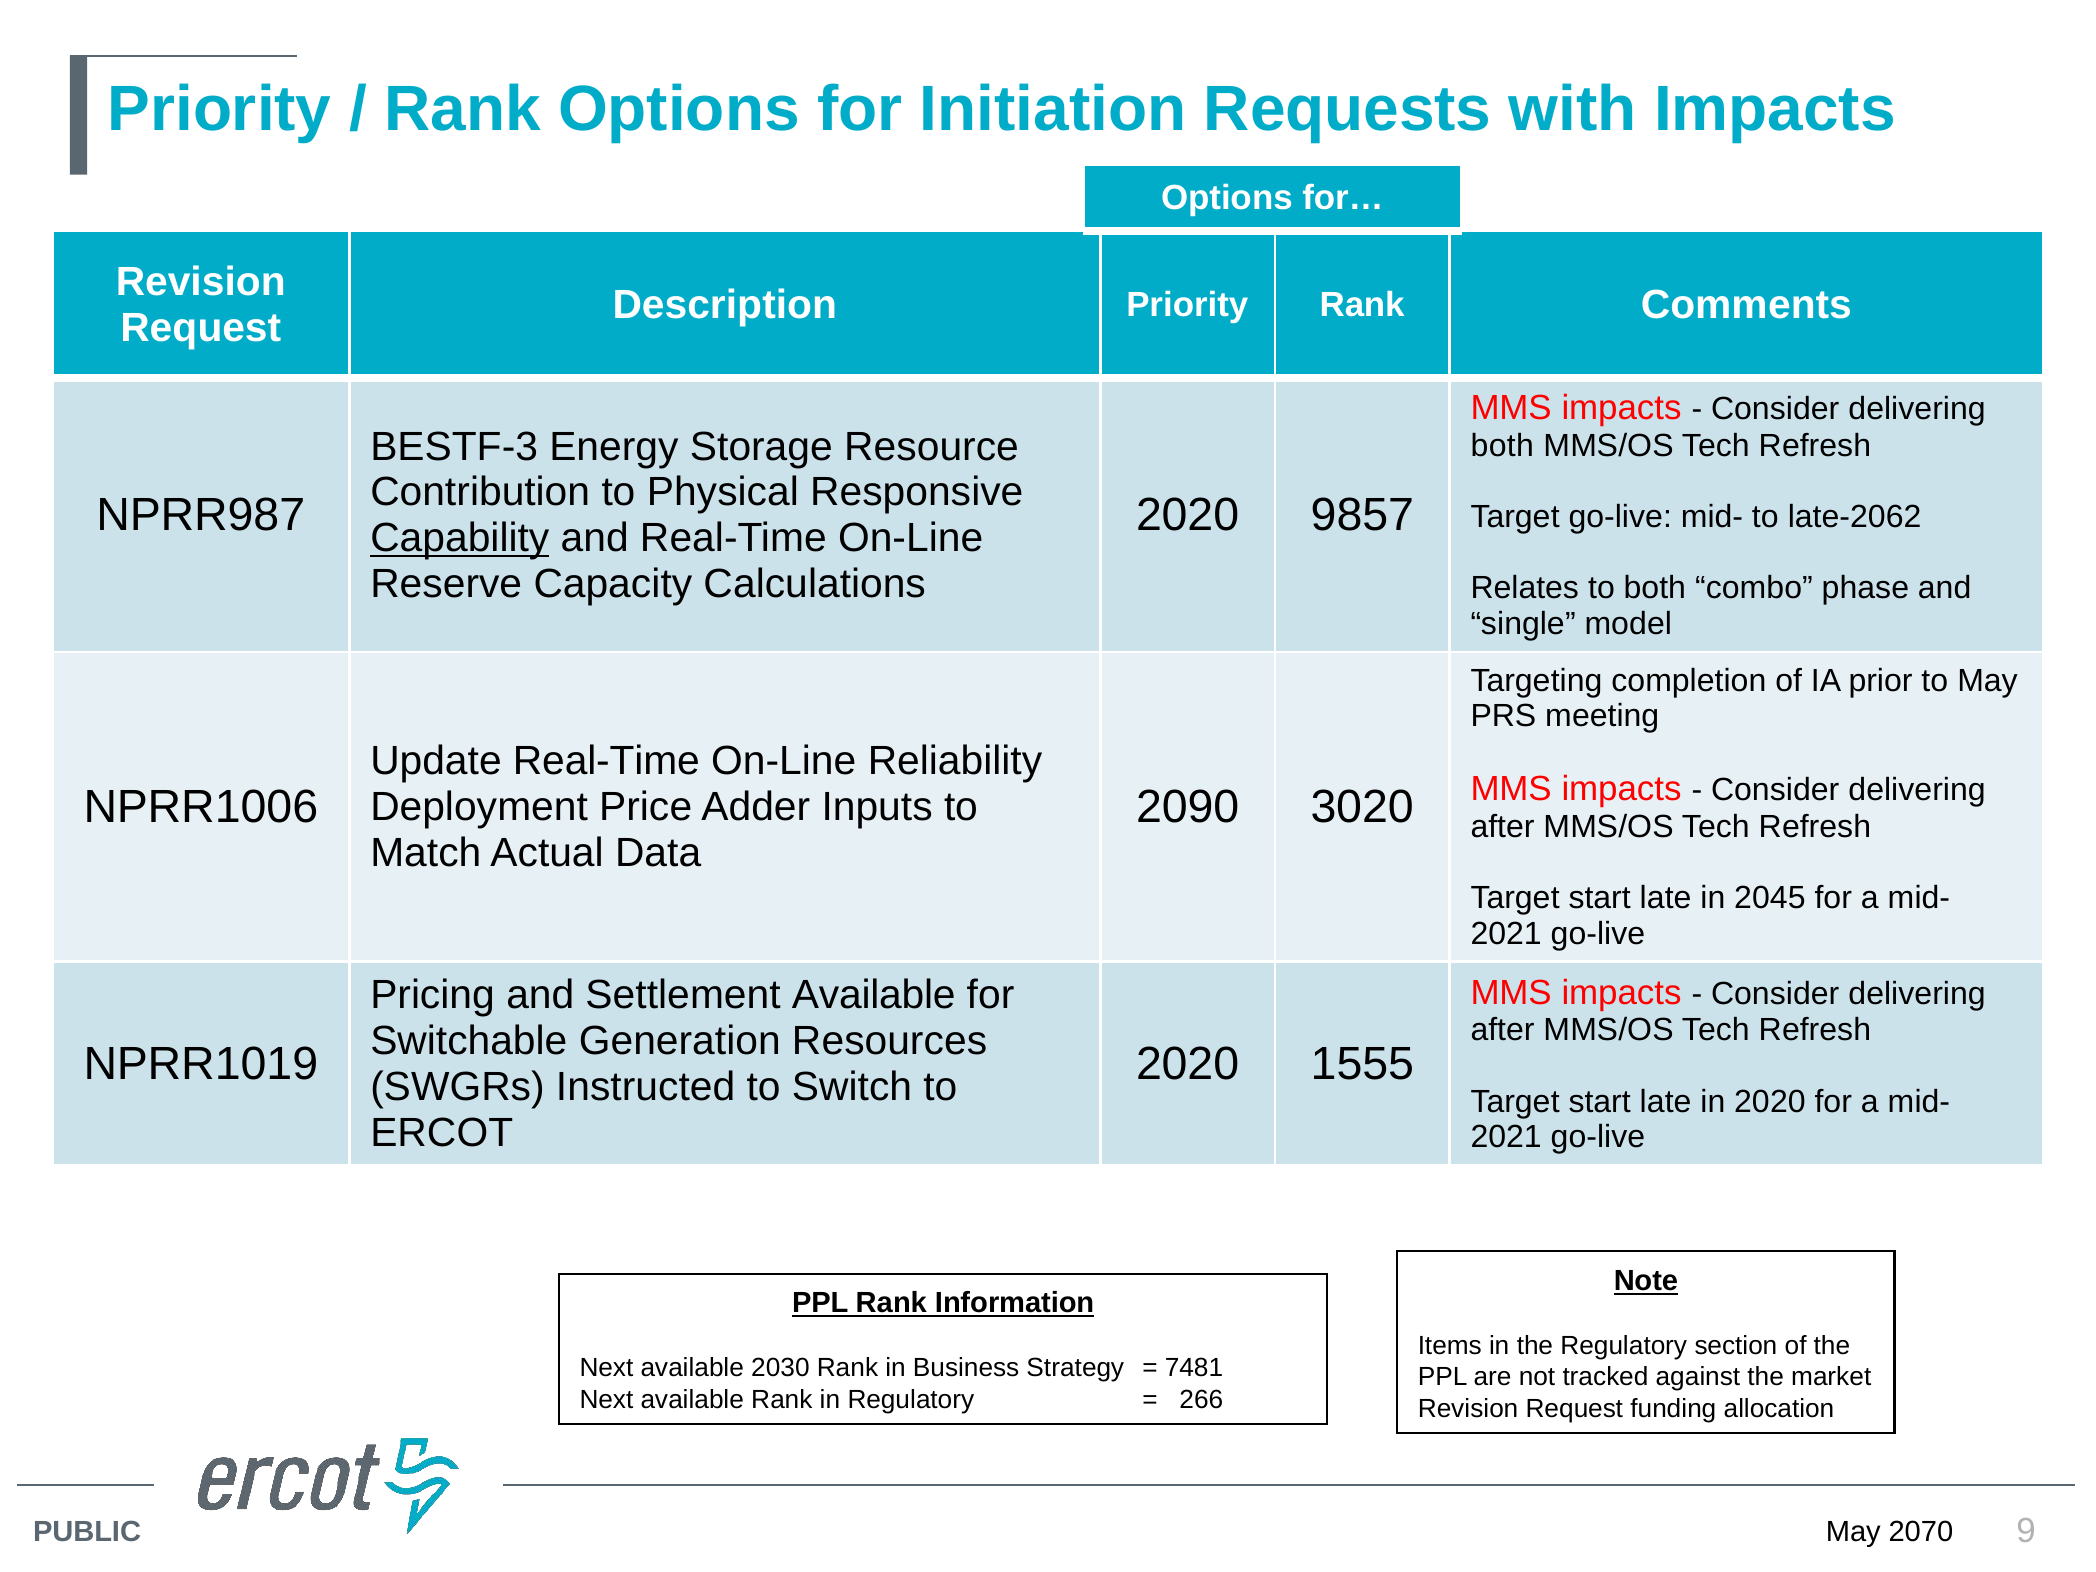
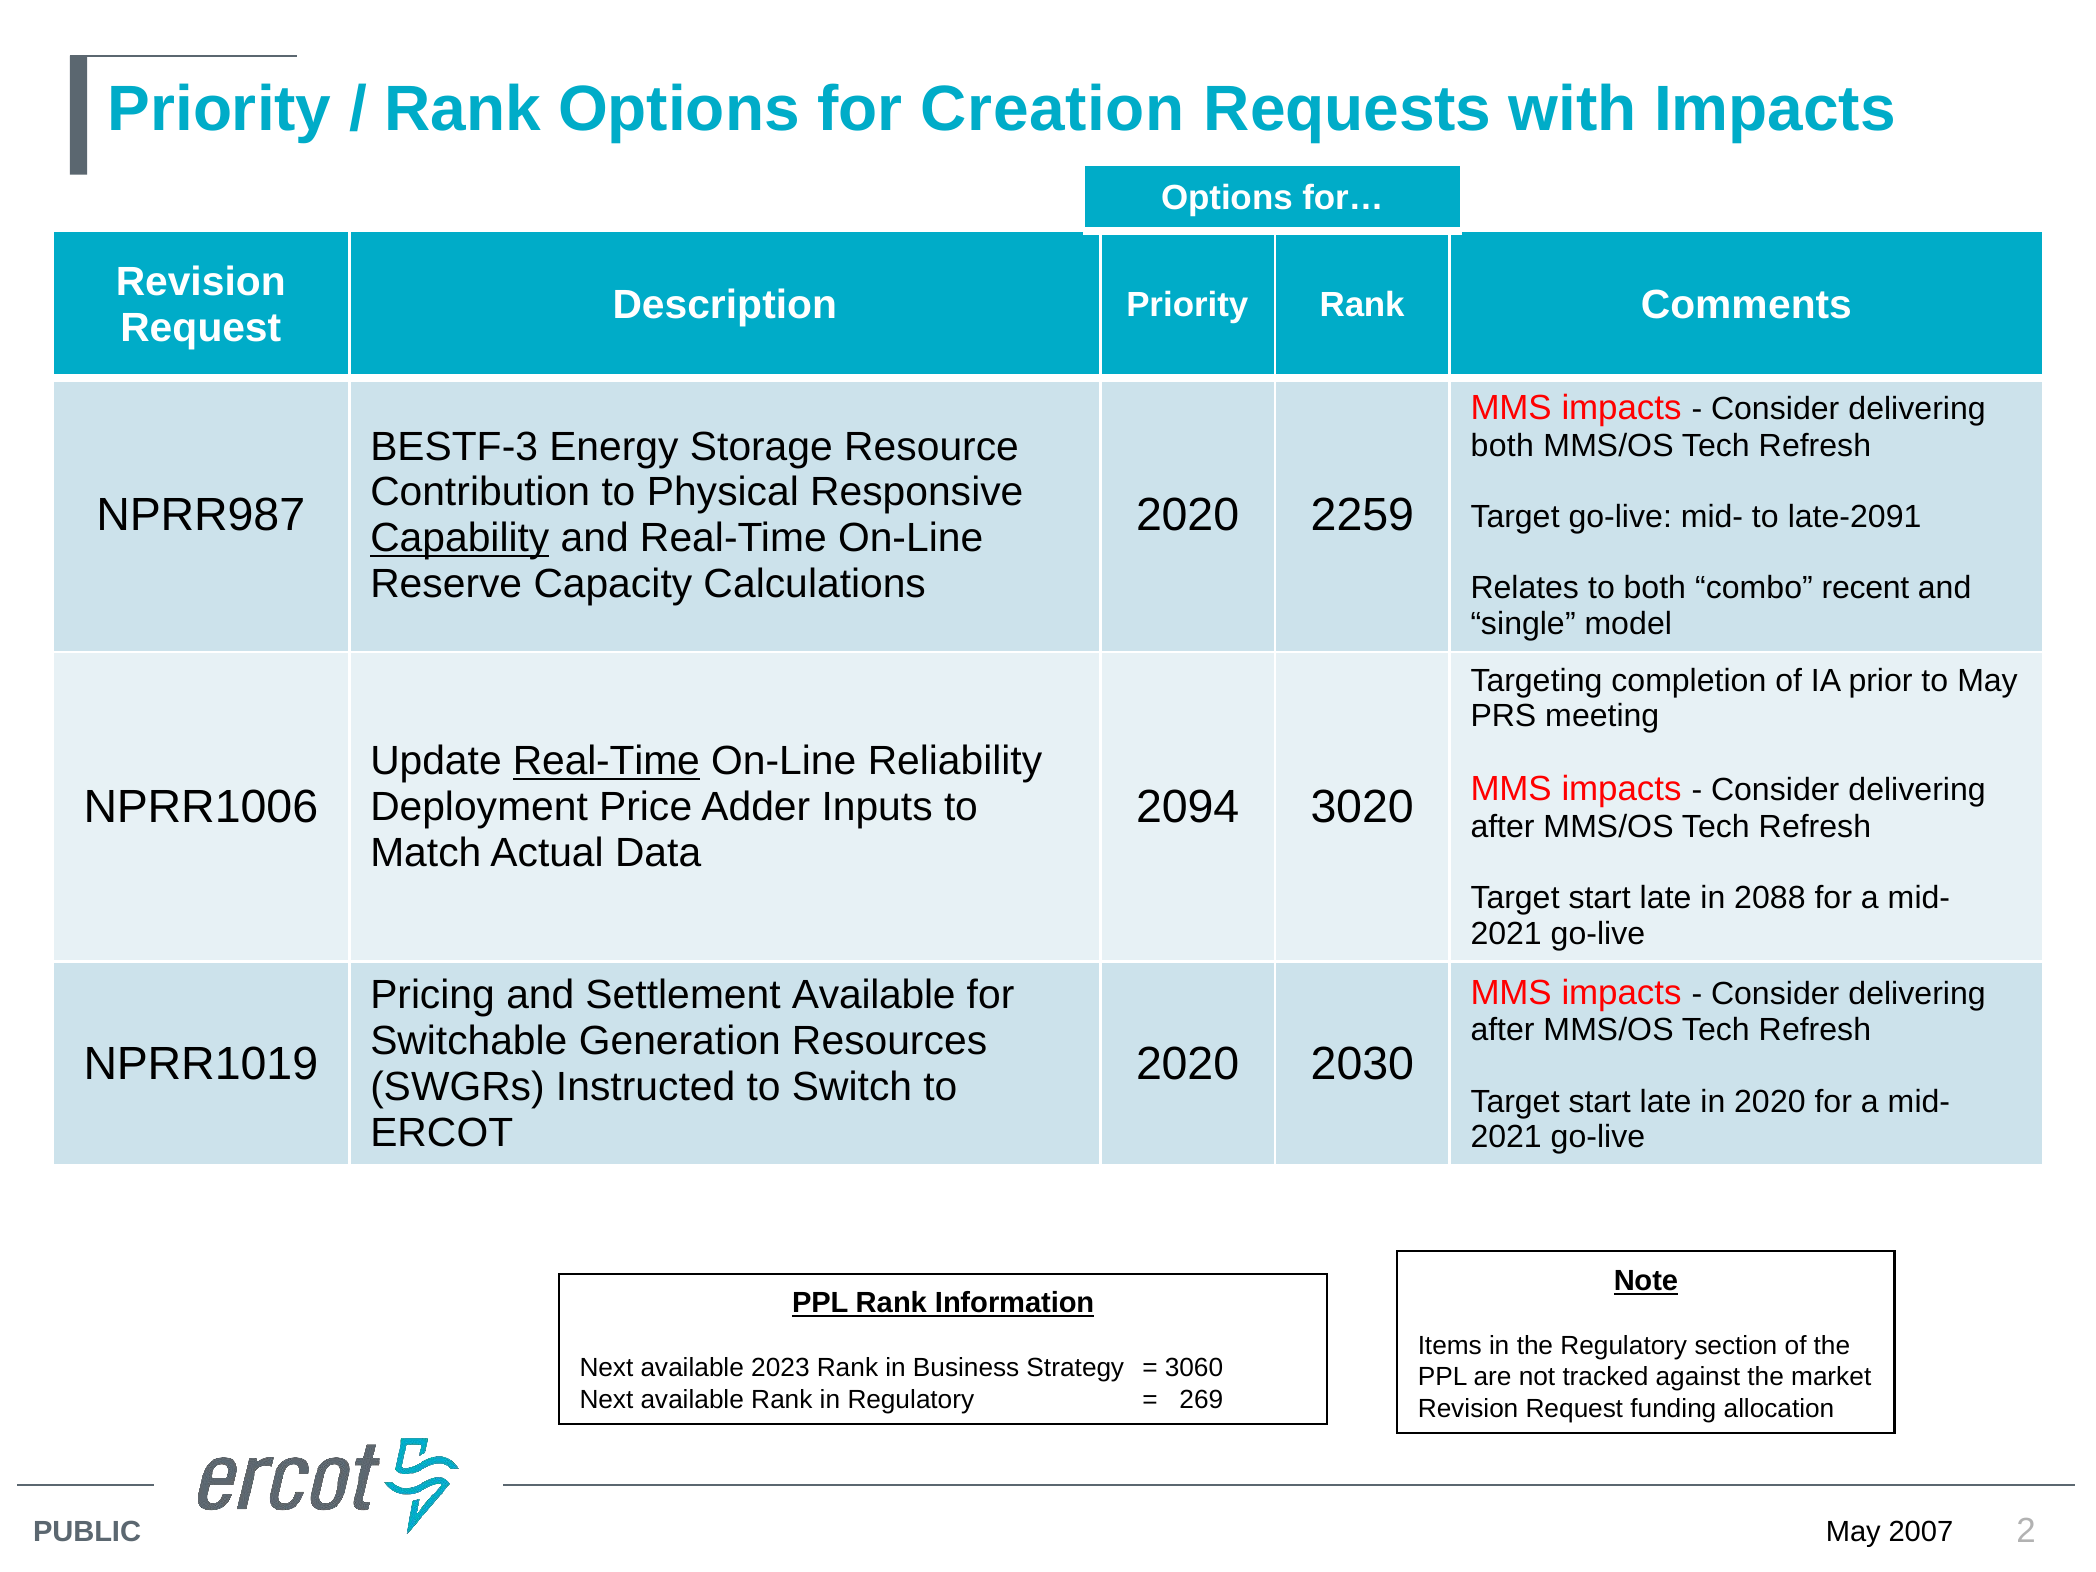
Initiation: Initiation -> Creation
9857: 9857 -> 2259
late-2062: late-2062 -> late-2091
phase: phase -> recent
Real-Time at (606, 761) underline: none -> present
2090: 2090 -> 2094
2045: 2045 -> 2088
1555: 1555 -> 2030
2030: 2030 -> 2023
7481: 7481 -> 3060
266: 266 -> 269
2070: 2070 -> 2007
9: 9 -> 2
